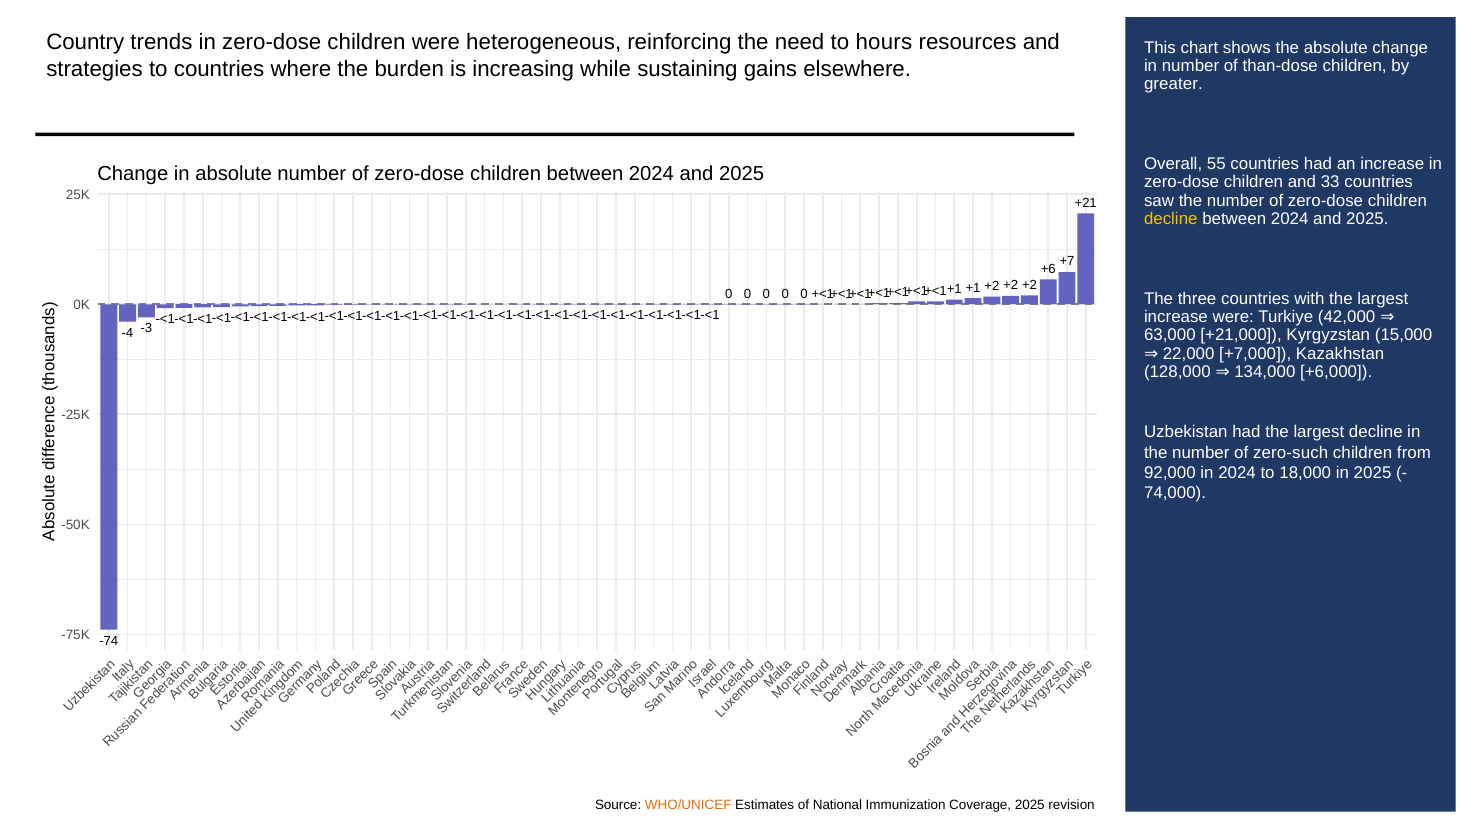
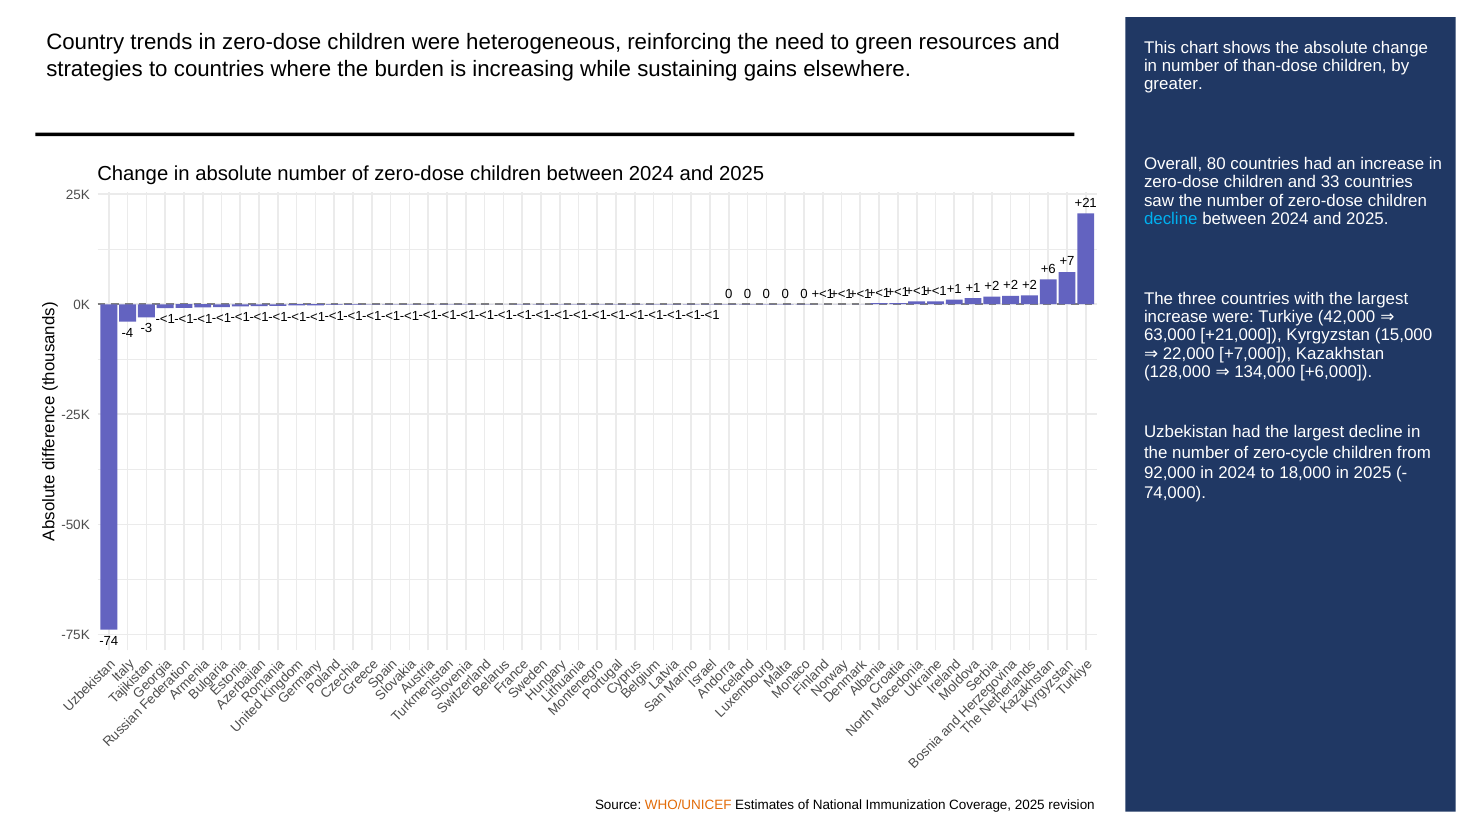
hours: hours -> green
55: 55 -> 80
decline at (1171, 219) colour: yellow -> light blue
zero-such: zero-such -> zero-cycle
